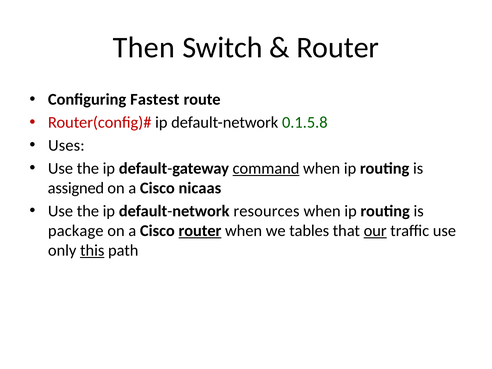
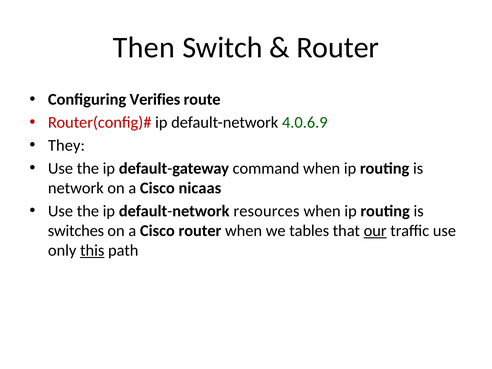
Fastest: Fastest -> Verifies
0.1.5.8: 0.1.5.8 -> 4.0.6.9
Uses: Uses -> They
command underline: present -> none
assigned: assigned -> network
package: package -> switches
router at (200, 231) underline: present -> none
